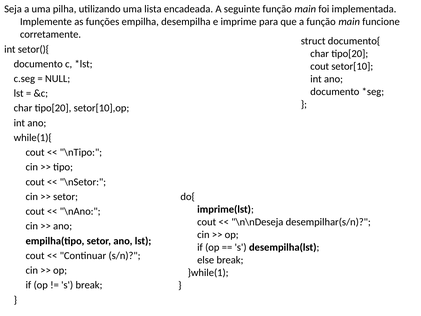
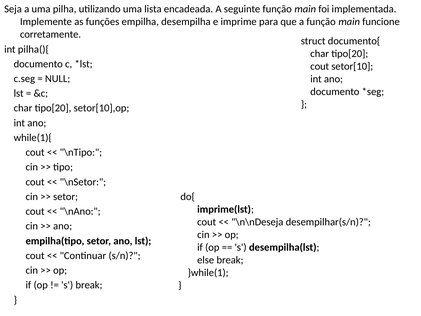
setor(){: setor(){ -> pilha(){
